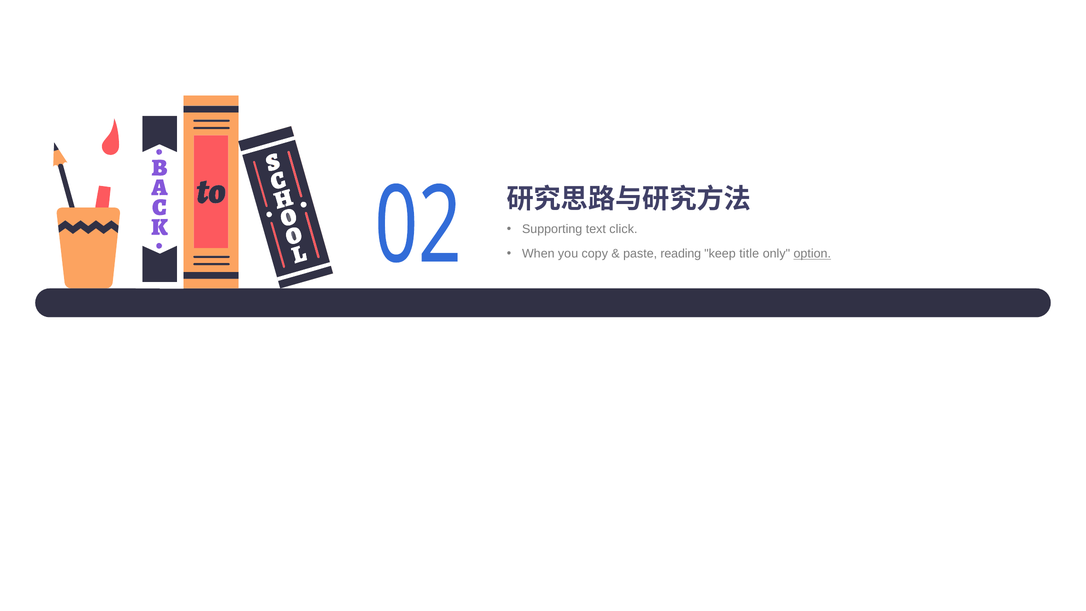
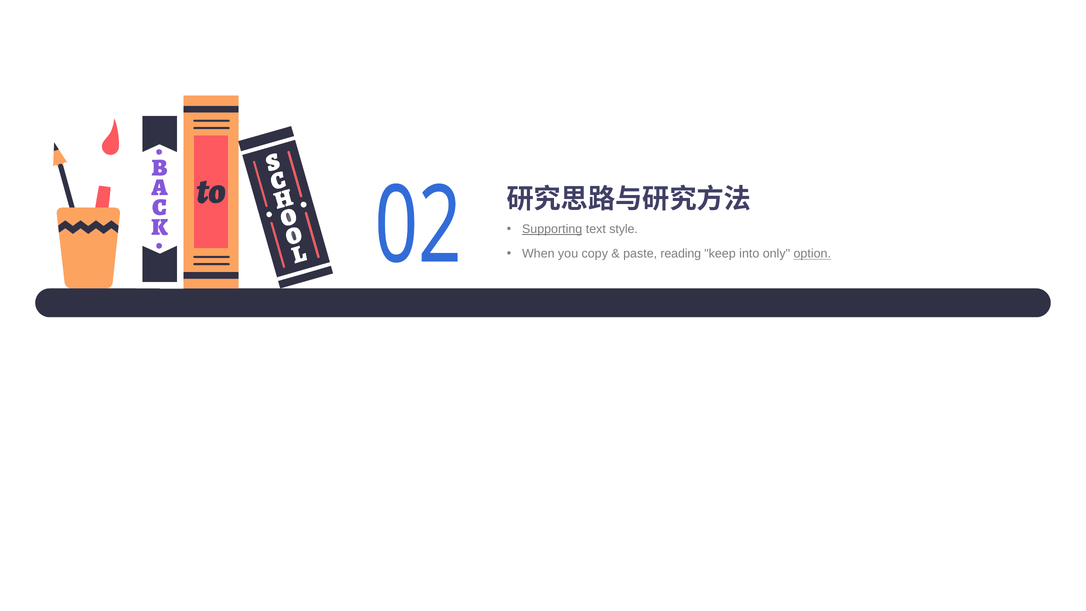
Supporting underline: none -> present
click: click -> style
title: title -> into
